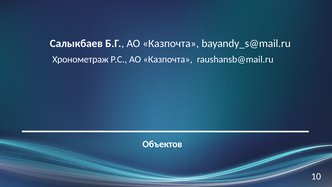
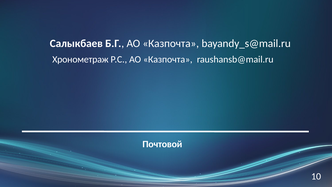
Объектов: Объектов -> Почтовой
